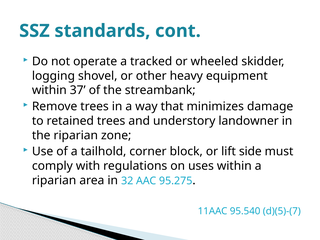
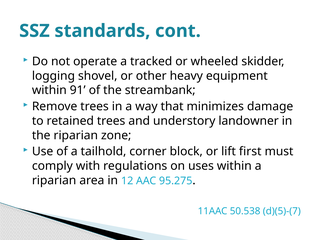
37: 37 -> 91
side: side -> first
32: 32 -> 12
95.540: 95.540 -> 50.538
